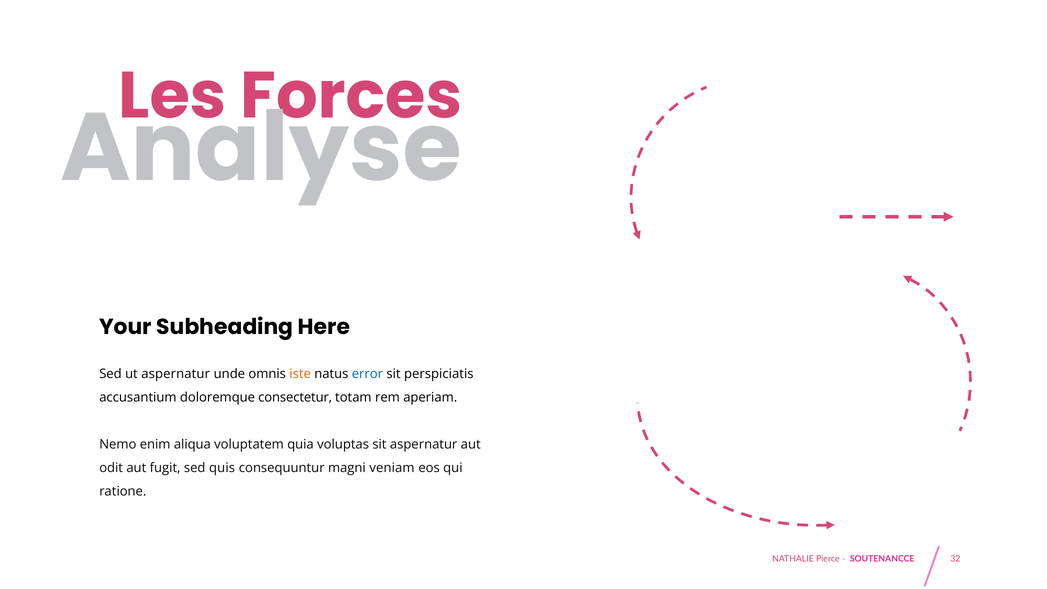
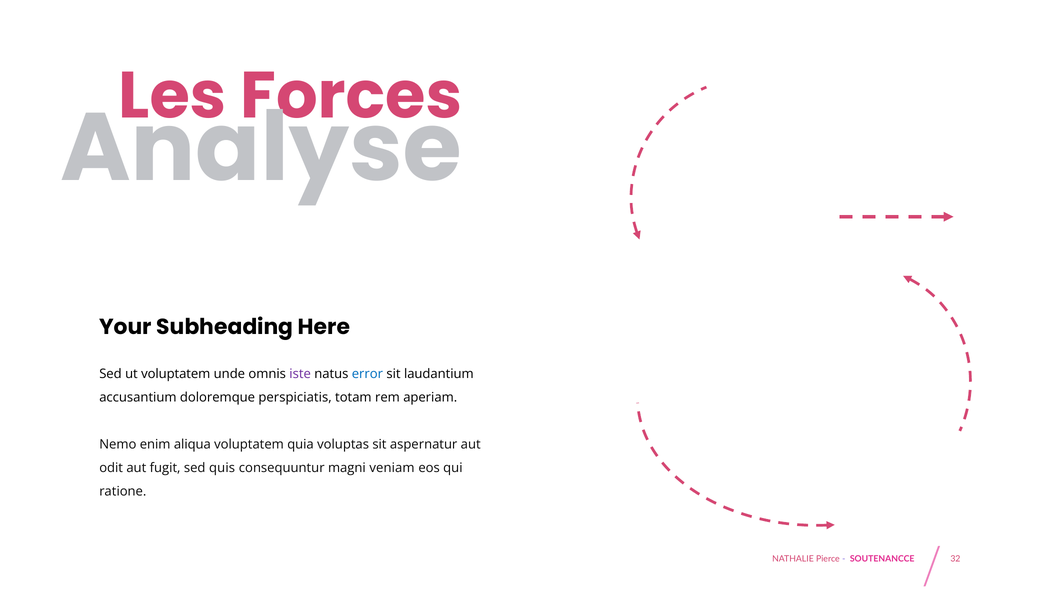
ut aspernatur: aspernatur -> voluptatem
iste colour: orange -> purple
perspiciatis: perspiciatis -> laudantium
consectetur: consectetur -> perspiciatis
